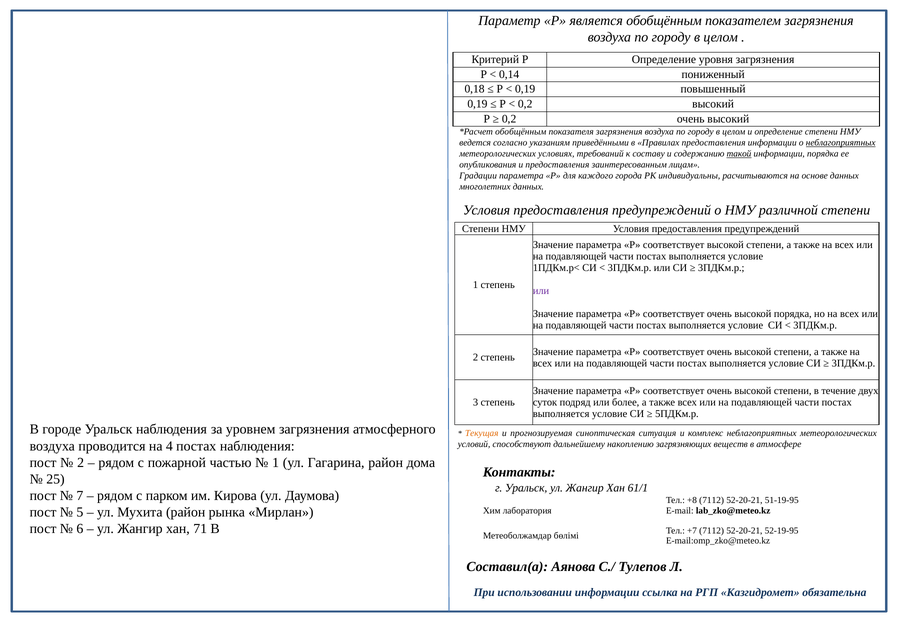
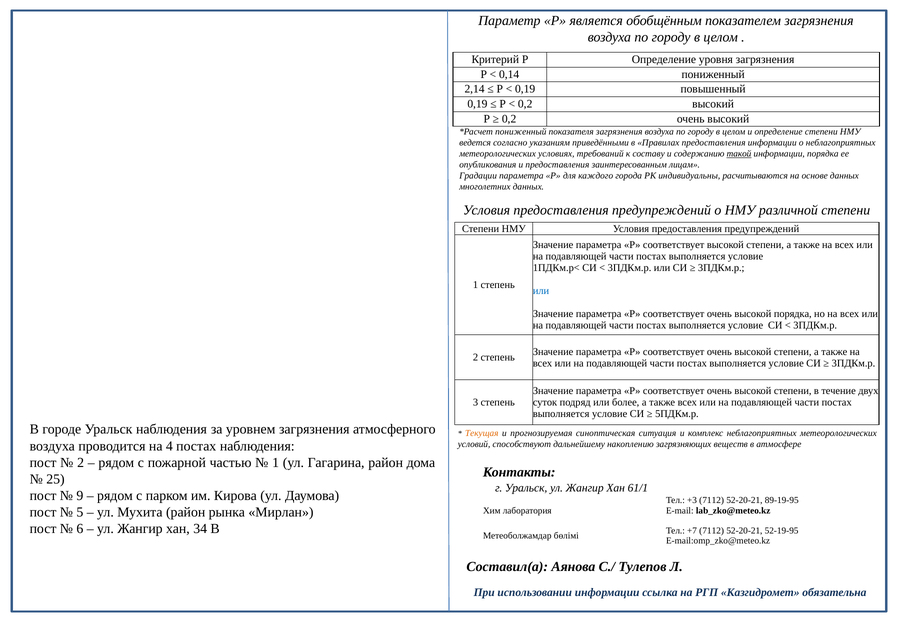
0,18: 0,18 -> 2,14
обобщённым at (521, 132): обобщённым -> пониженный
неблагоприятных at (841, 143) underline: present -> none
или at (541, 291) colour: purple -> blue
7: 7 -> 9
+8: +8 -> +3
51-19-95: 51-19-95 -> 89-19-95
71: 71 -> 34
